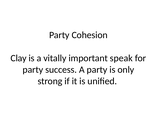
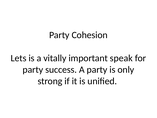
Clay: Clay -> Lets
